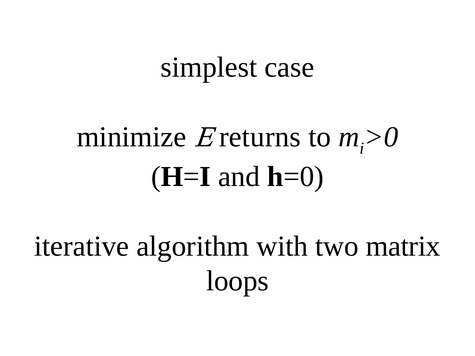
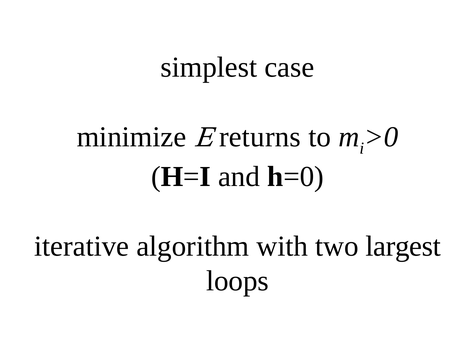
matrix: matrix -> largest
